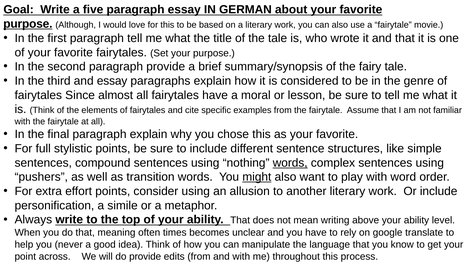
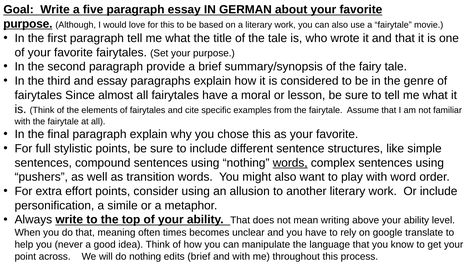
might underline: present -> none
do provide: provide -> nothing
edits from: from -> brief
